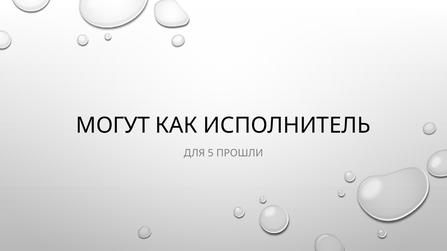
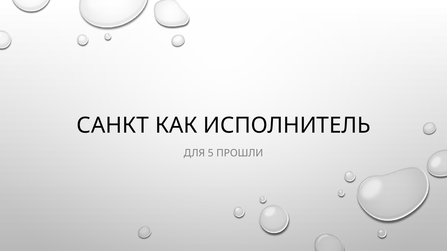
МОГУТ: МОГУТ -> САНКТ
